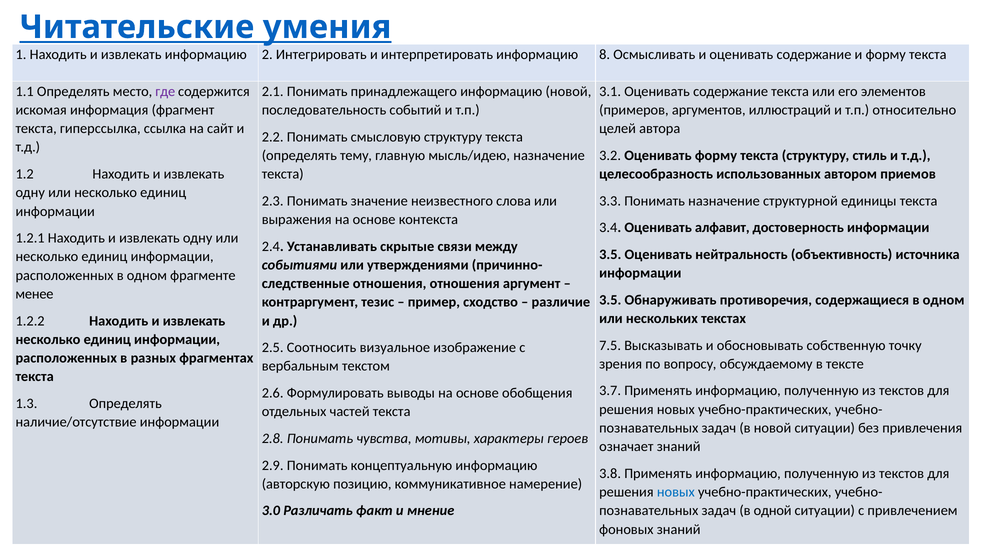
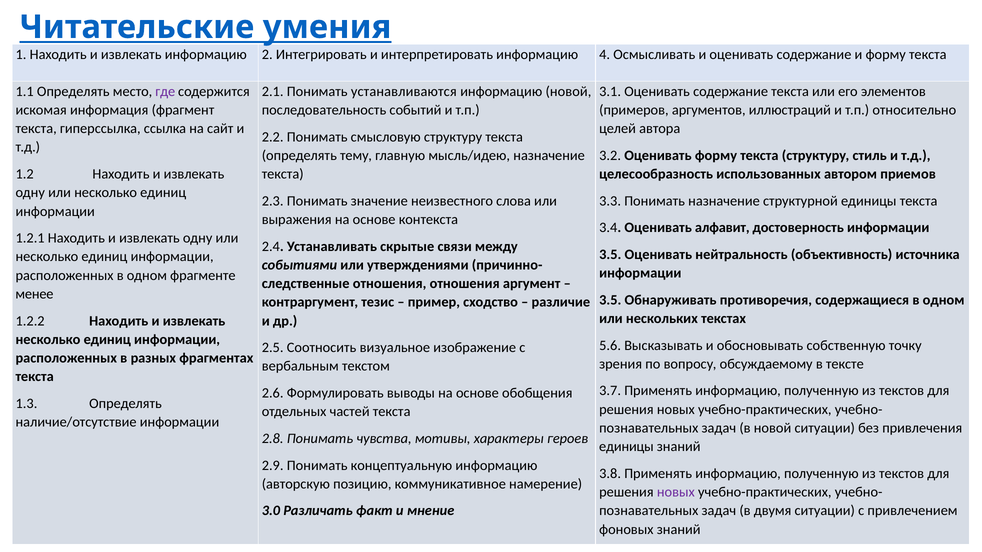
8: 8 -> 4
принадлежащего: принадлежащего -> устанавливаются
7.5: 7.5 -> 5.6
означает at (626, 447): означает -> единицы
новых at (676, 492) colour: blue -> purple
одной: одной -> двумя
